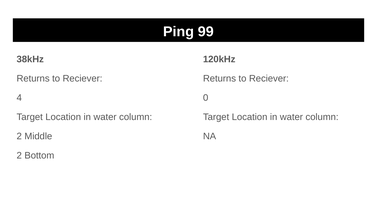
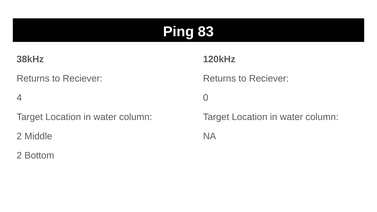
99: 99 -> 83
